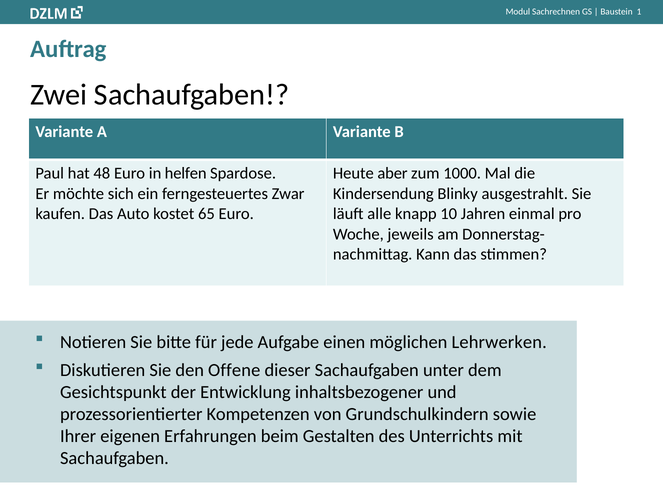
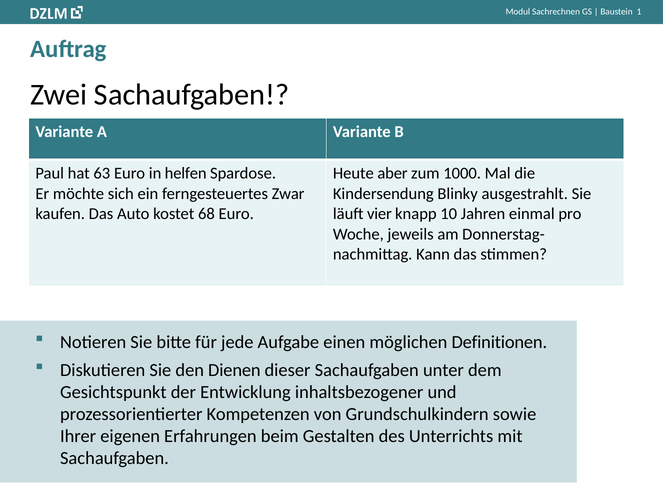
48: 48 -> 63
65: 65 -> 68
alle: alle -> vier
Lehrwerken: Lehrwerken -> Definitionen
Offene: Offene -> Dienen
